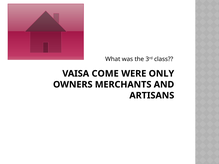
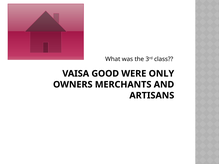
COME: COME -> GOOD
